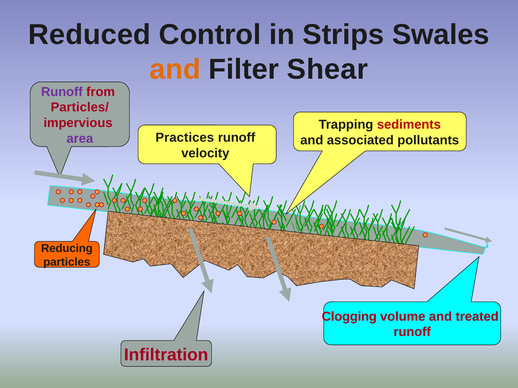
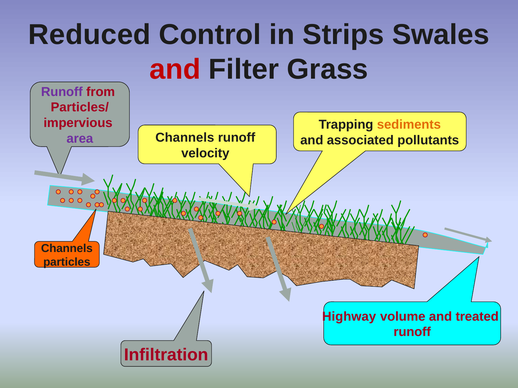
and at (175, 69) colour: orange -> red
Shear: Shear -> Grass
sediments colour: red -> orange
Practices at (185, 138): Practices -> Channels
Reducing at (67, 249): Reducing -> Channels
Clogging: Clogging -> Highway
